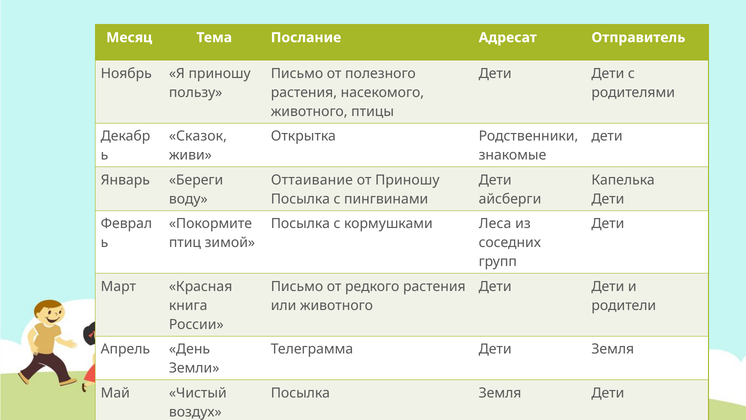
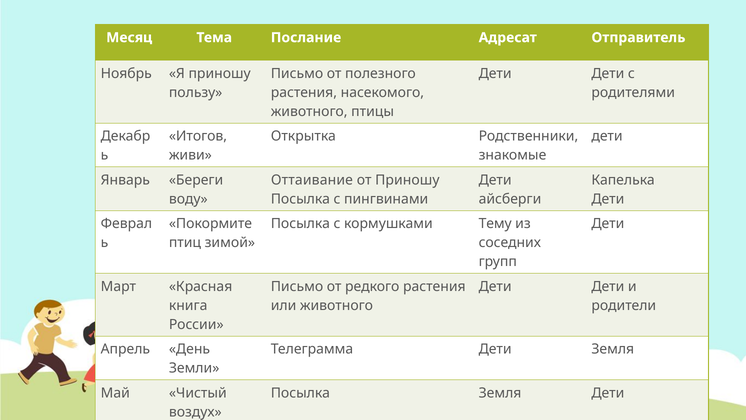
Сказок: Сказок -> Итогов
Леса: Леса -> Тему
